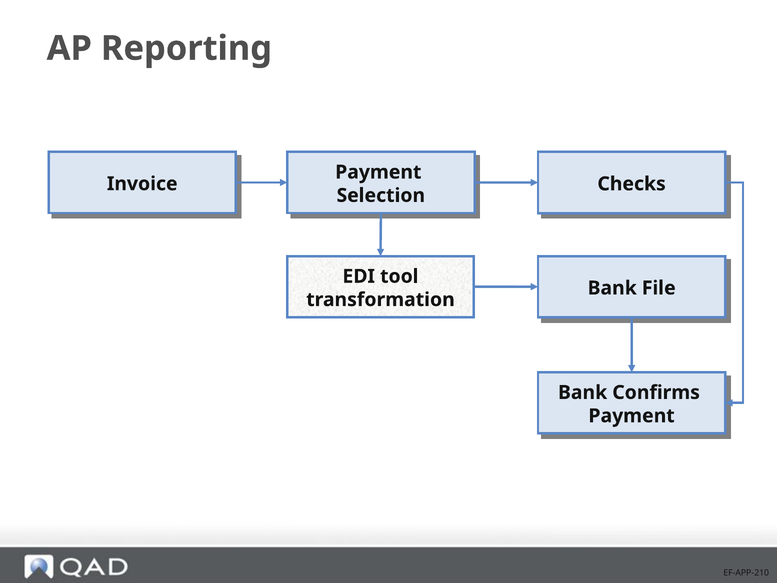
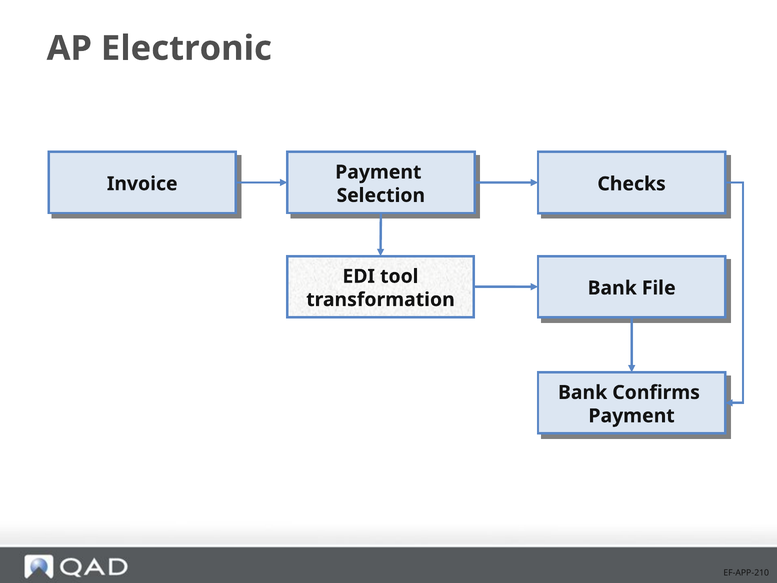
Reporting: Reporting -> Electronic
